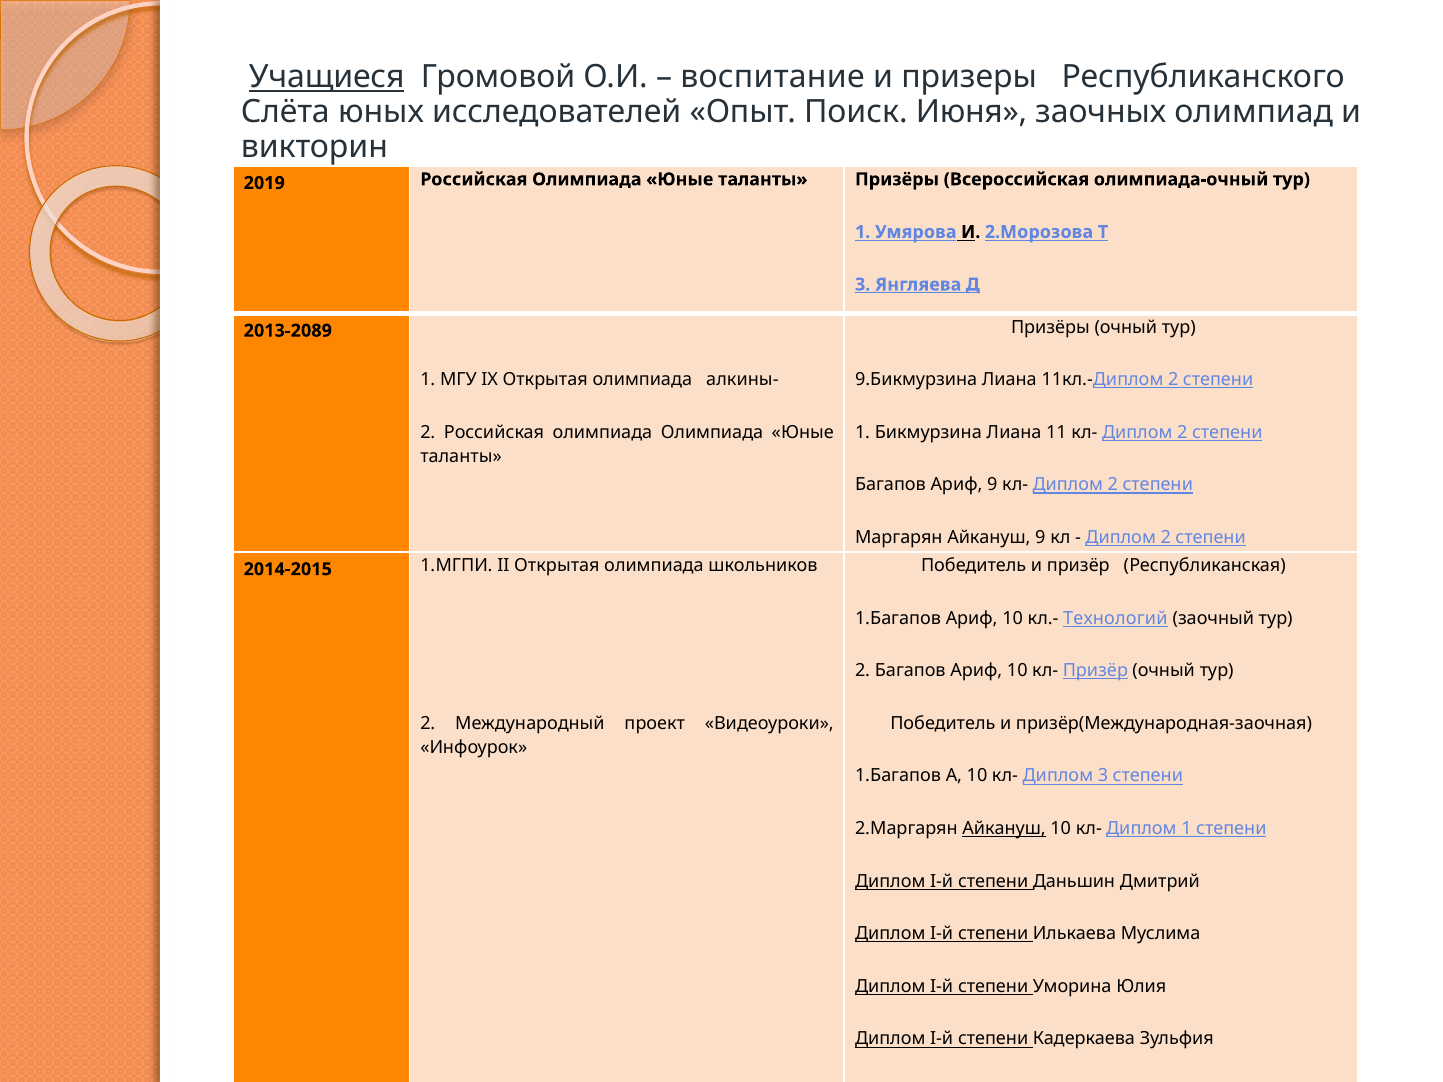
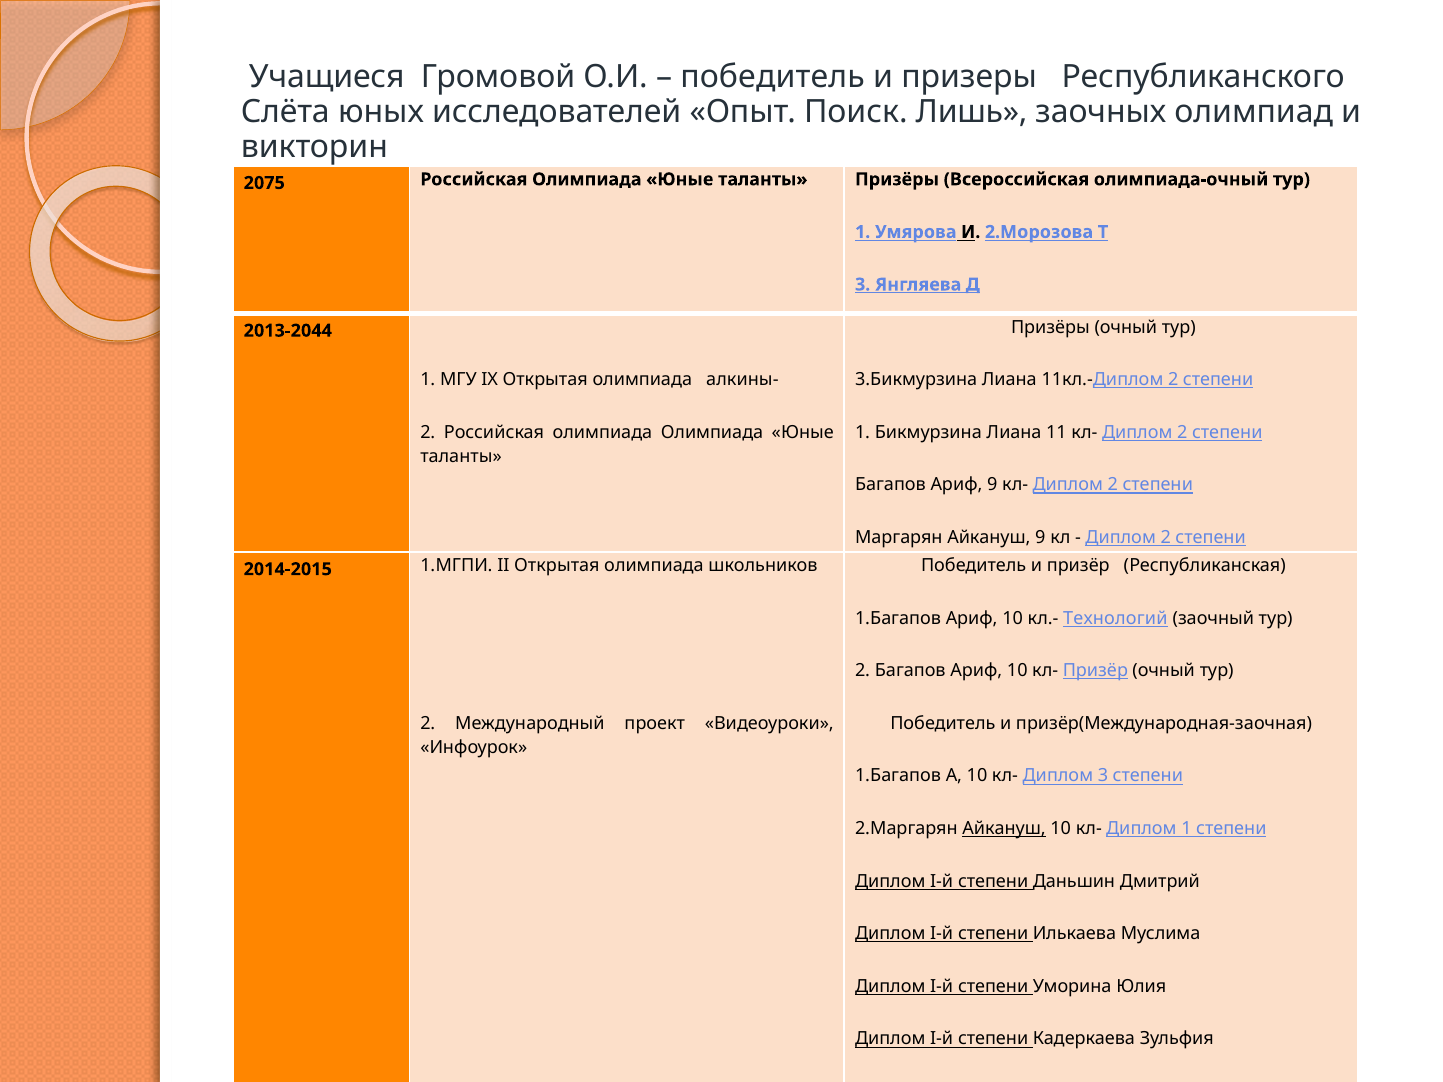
Учащиеся underline: present -> none
воспитание at (773, 77): воспитание -> победитель
Июня: Июня -> Лишь
2019: 2019 -> 2075
2013-2089: 2013-2089 -> 2013-2044
9.Бикмурзина: 9.Бикмурзина -> 3.Бикмурзина
